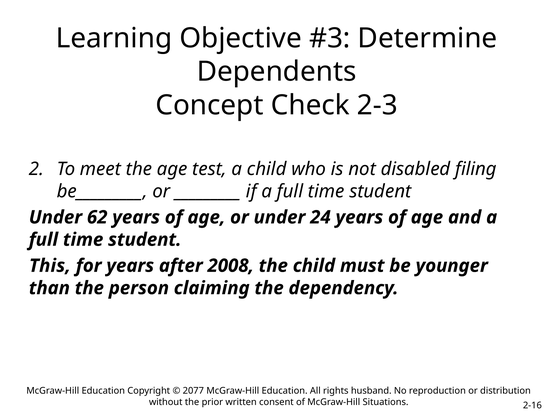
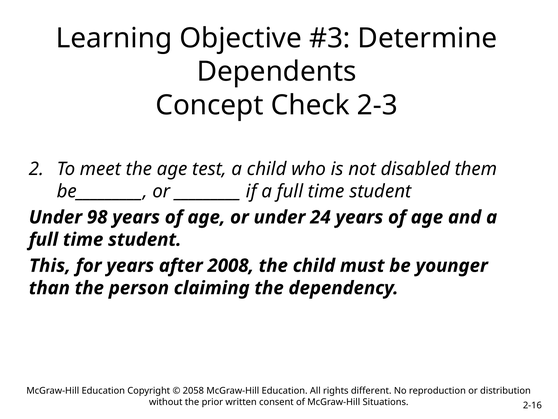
filing: filing -> them
62: 62 -> 98
2077: 2077 -> 2058
husband: husband -> different
